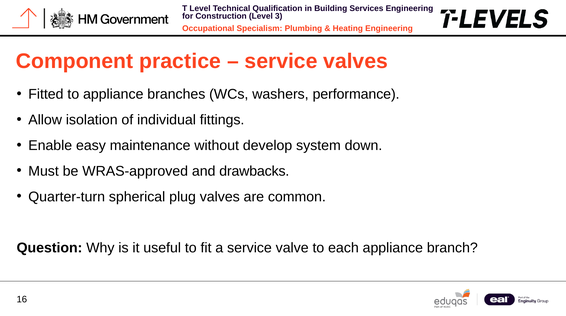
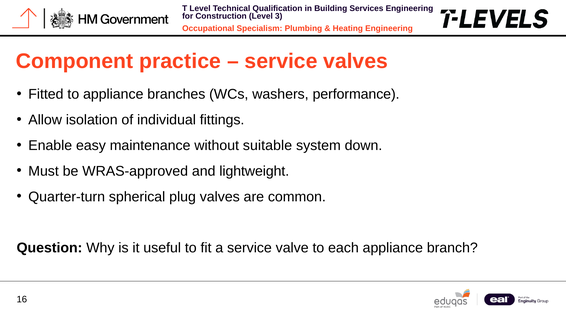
develop: develop -> suitable
drawbacks: drawbacks -> lightweight
